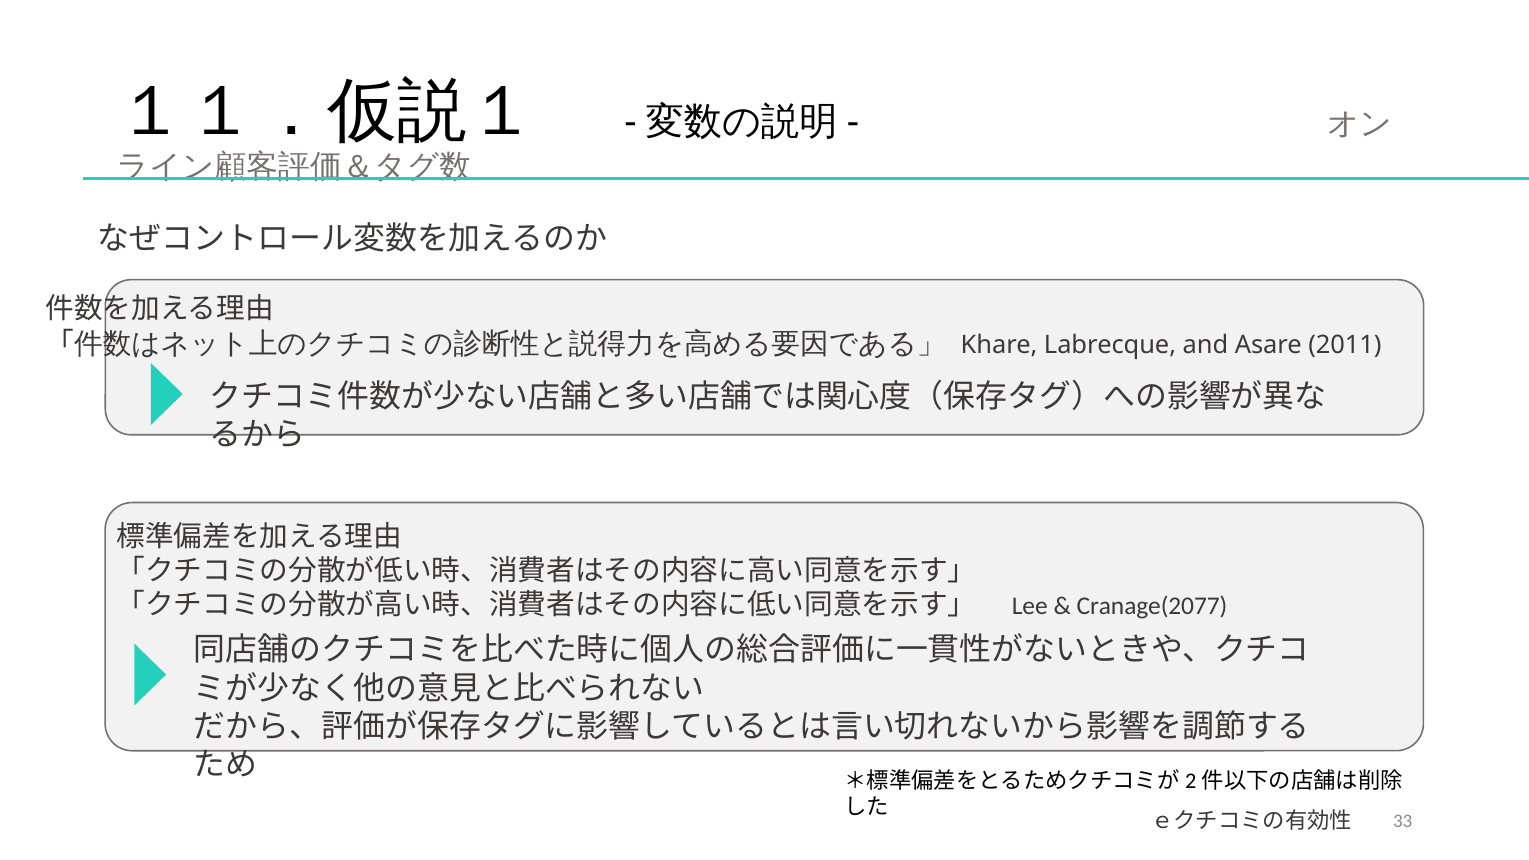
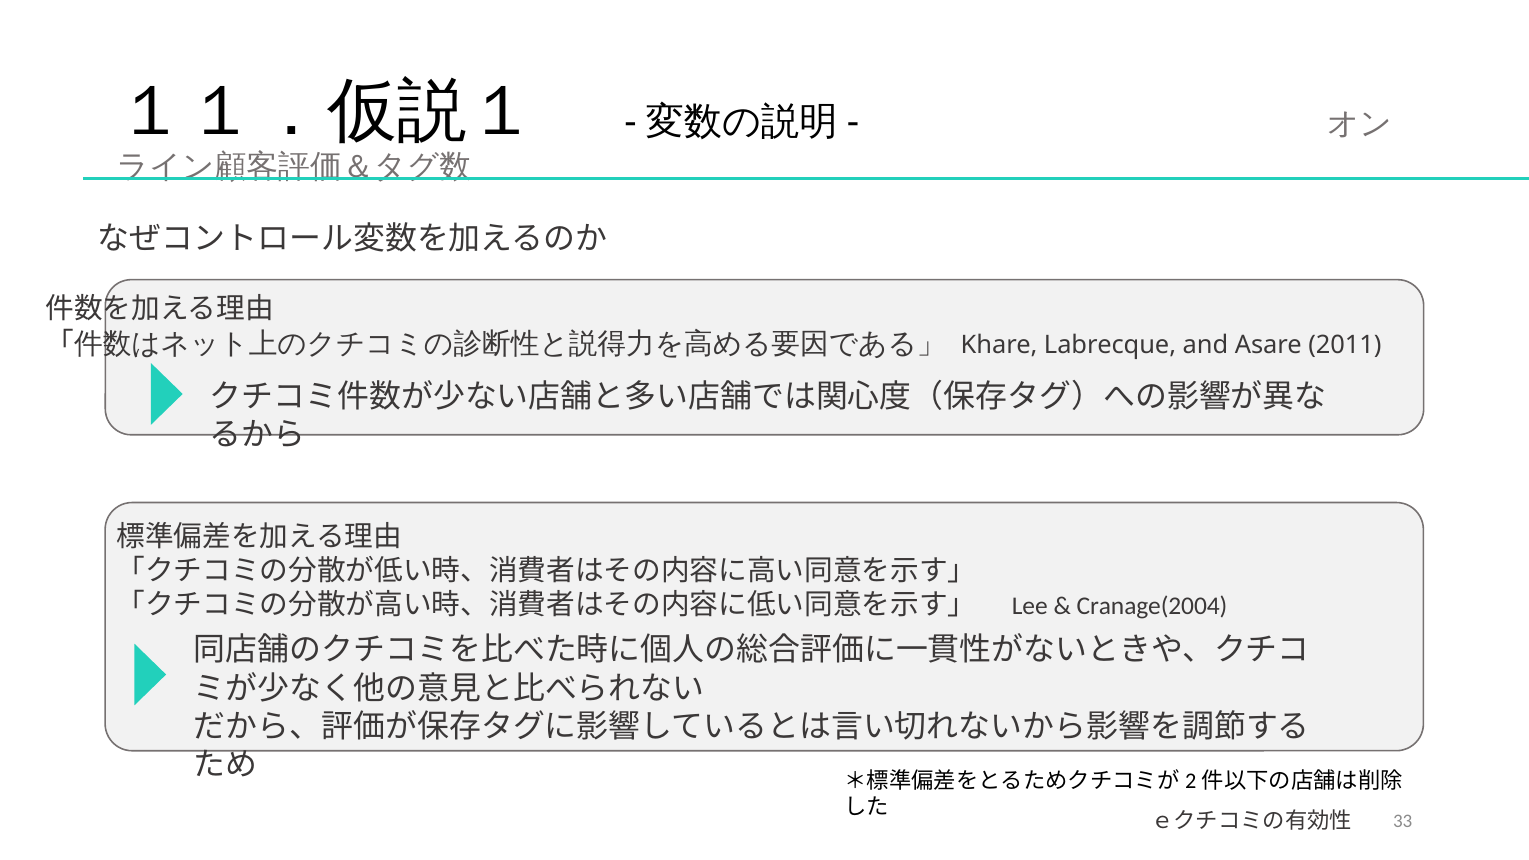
Cranage(2077: Cranage(2077 -> Cranage(2004
